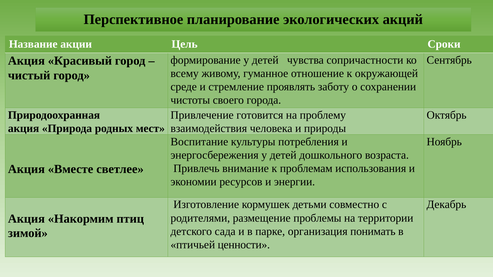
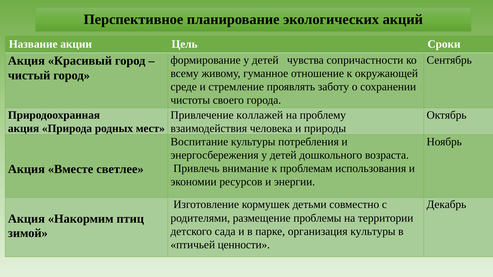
готовится: готовится -> коллажей
организация понимать: понимать -> культуры
